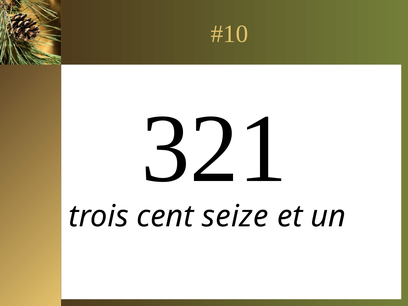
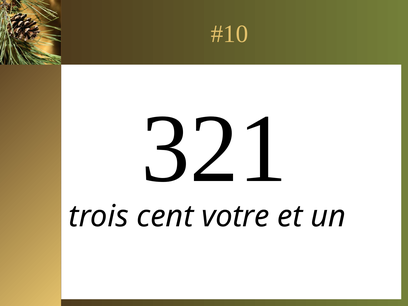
seize: seize -> votre
